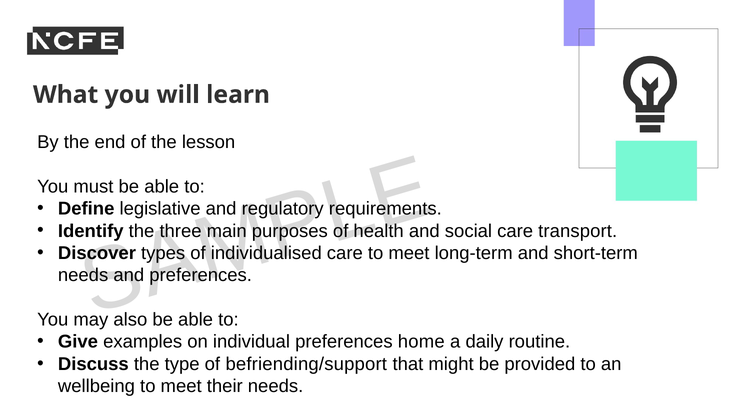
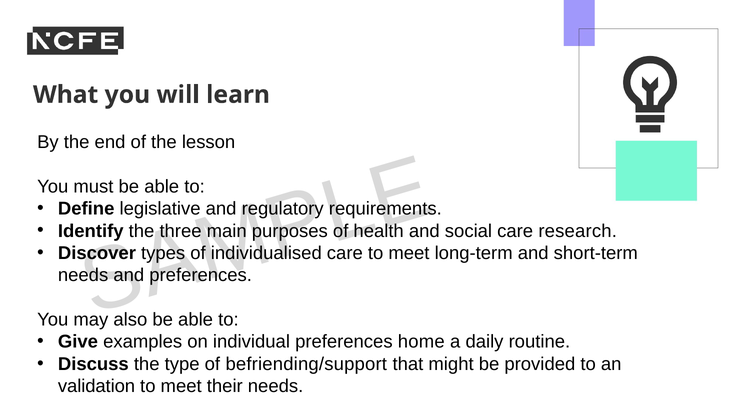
transport: transport -> research
wellbeing: wellbeing -> validation
